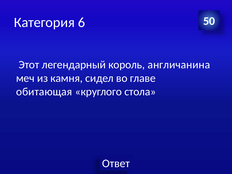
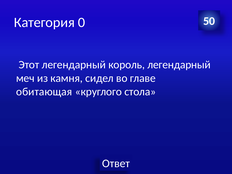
6: 6 -> 0
король англичанина: англичанина -> легендарный
